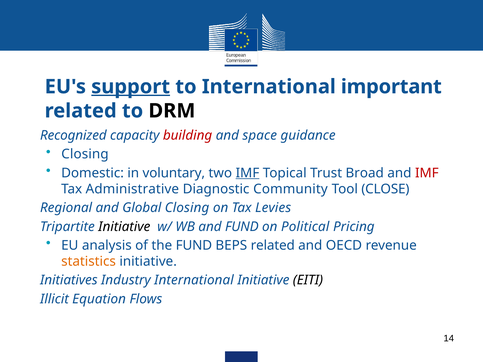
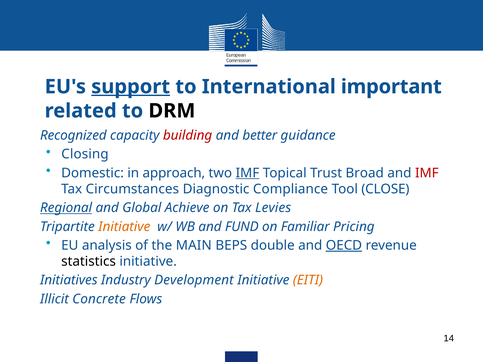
space: space -> better
voluntary: voluntary -> approach
Administrative: Administrative -> Circumstances
Community: Community -> Compliance
Regional underline: none -> present
Global Closing: Closing -> Achieve
Initiative at (124, 227) colour: black -> orange
Political: Political -> Familiar
the FUND: FUND -> MAIN
BEPS related: related -> double
OECD underline: none -> present
statistics colour: orange -> black
Industry International: International -> Development
EITI colour: black -> orange
Equation: Equation -> Concrete
